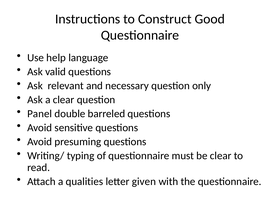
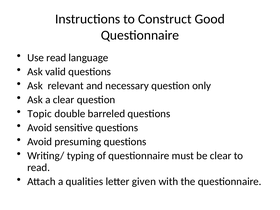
Use help: help -> read
Panel: Panel -> Topic
